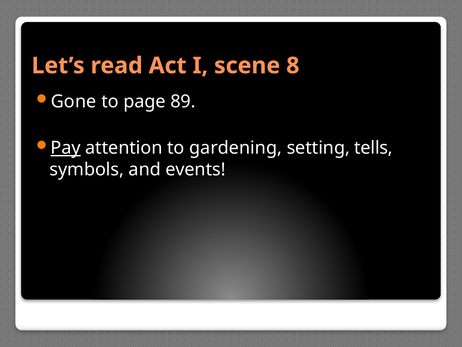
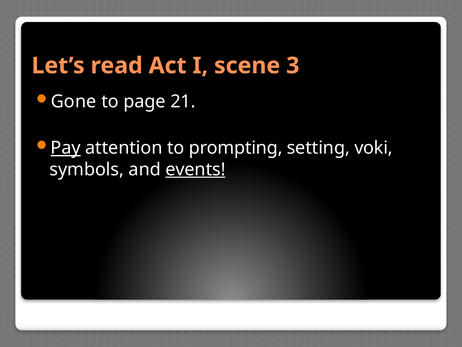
8: 8 -> 3
89: 89 -> 21
gardening: gardening -> prompting
tells: tells -> voki
events underline: none -> present
